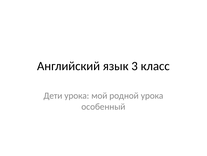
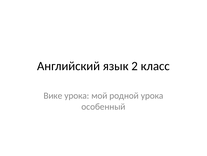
3: 3 -> 2
Дети: Дети -> Вике
